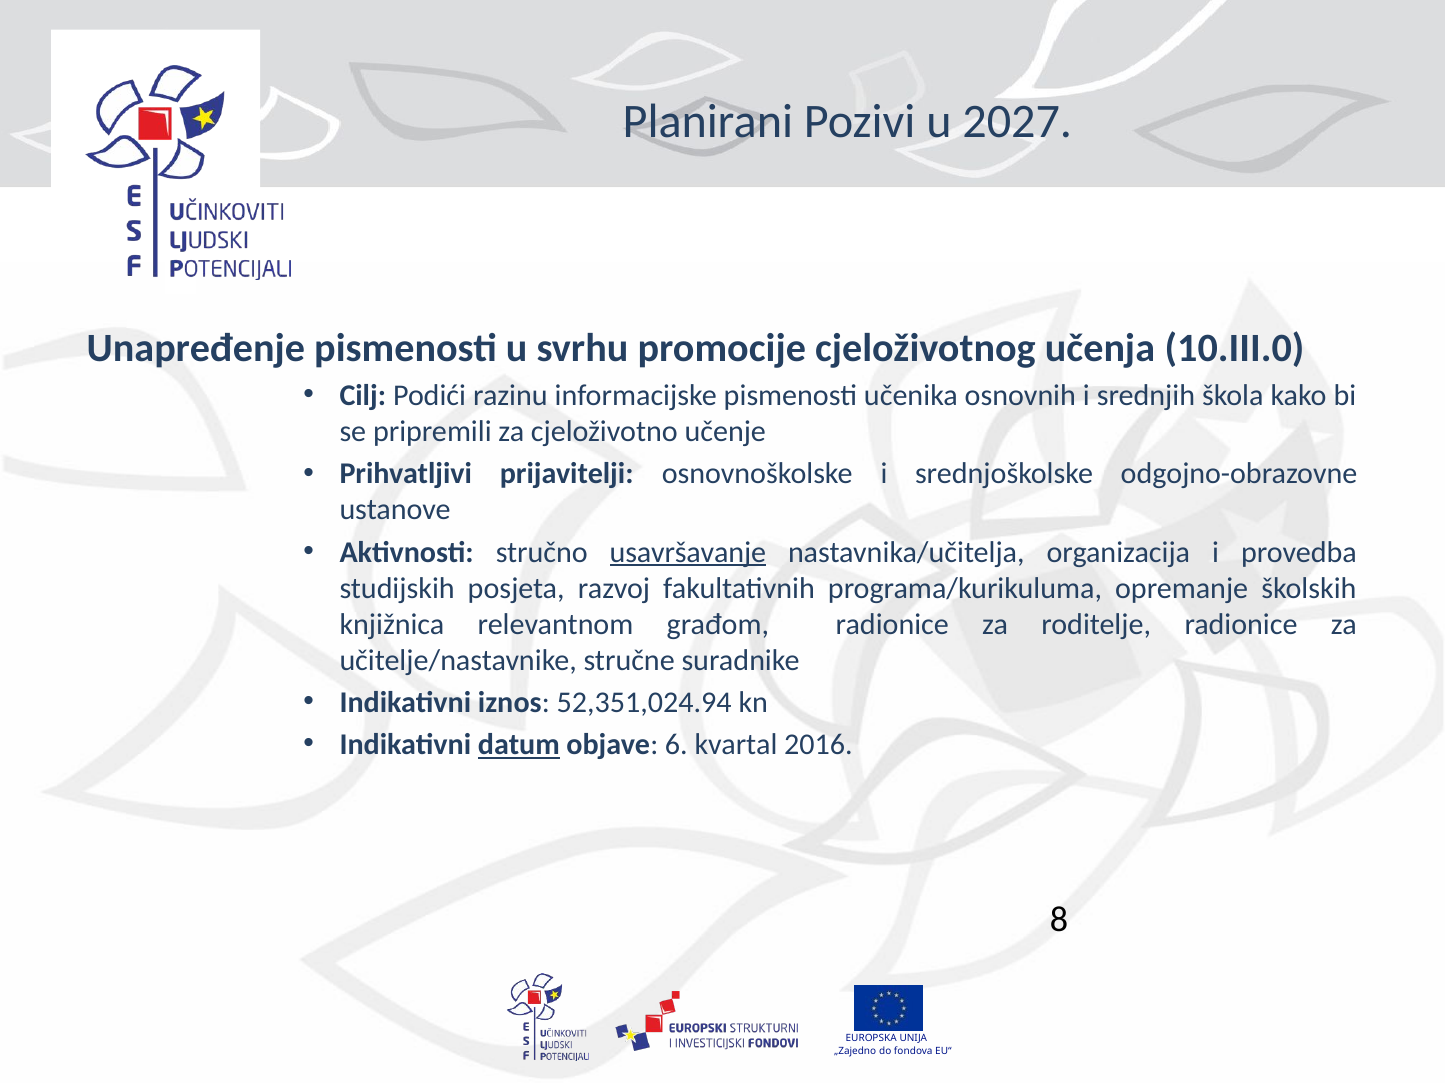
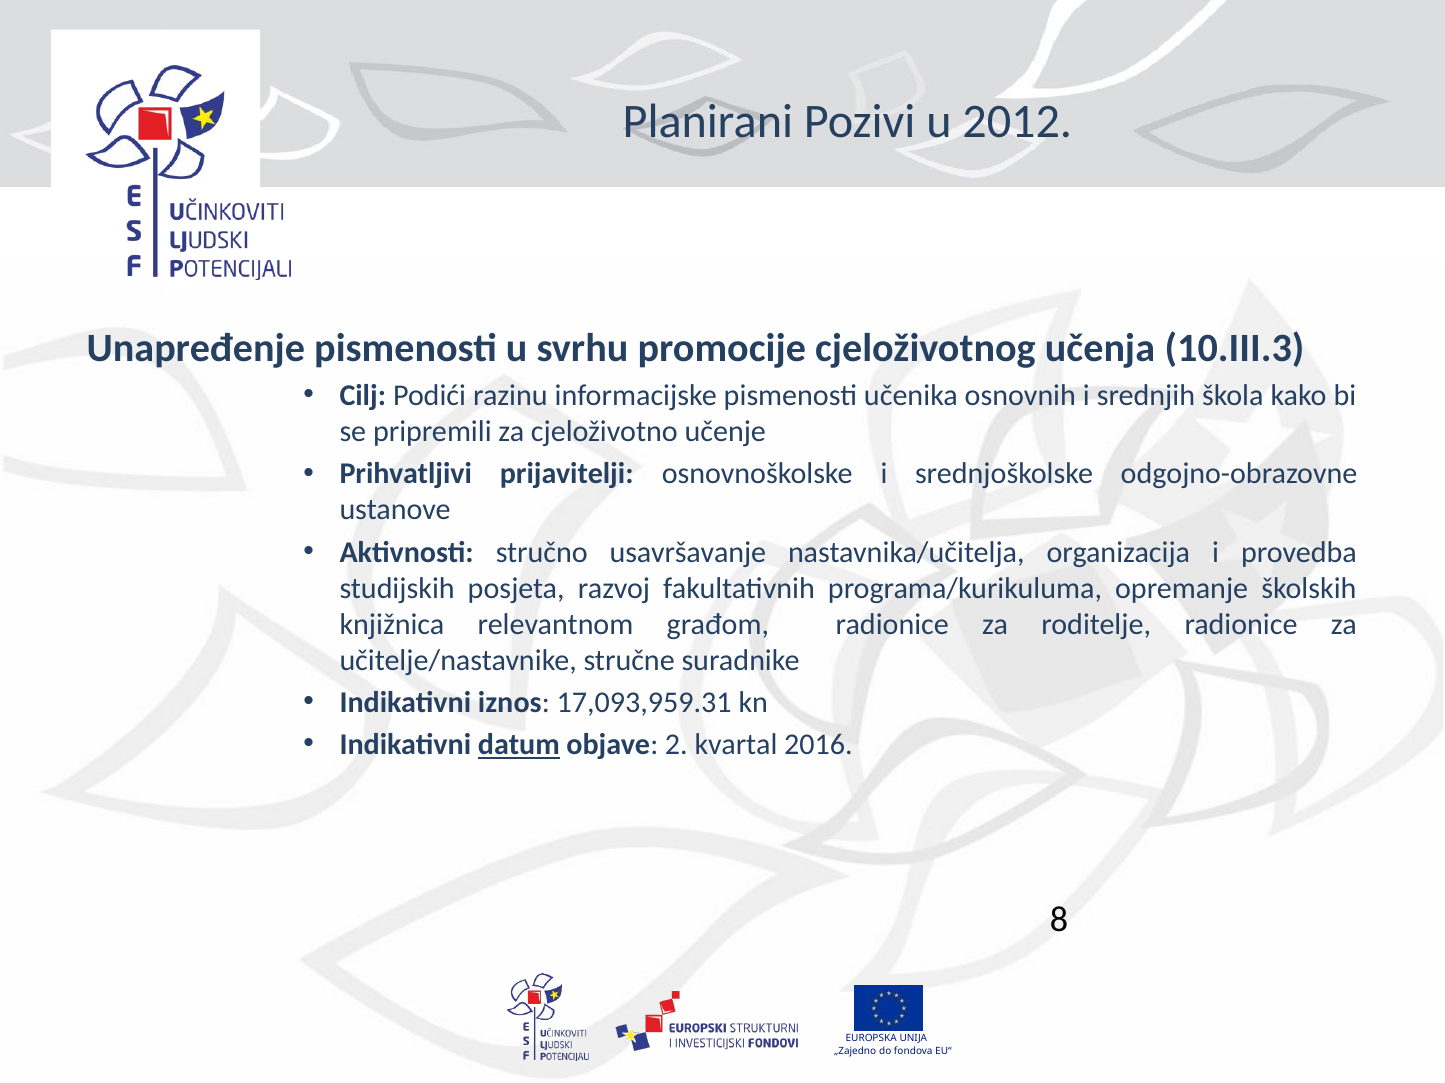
2027: 2027 -> 2012
10.III.0: 10.III.0 -> 10.III.3
usavršavanje underline: present -> none
52,351,024.94: 52,351,024.94 -> 17,093,959.31
6: 6 -> 2
